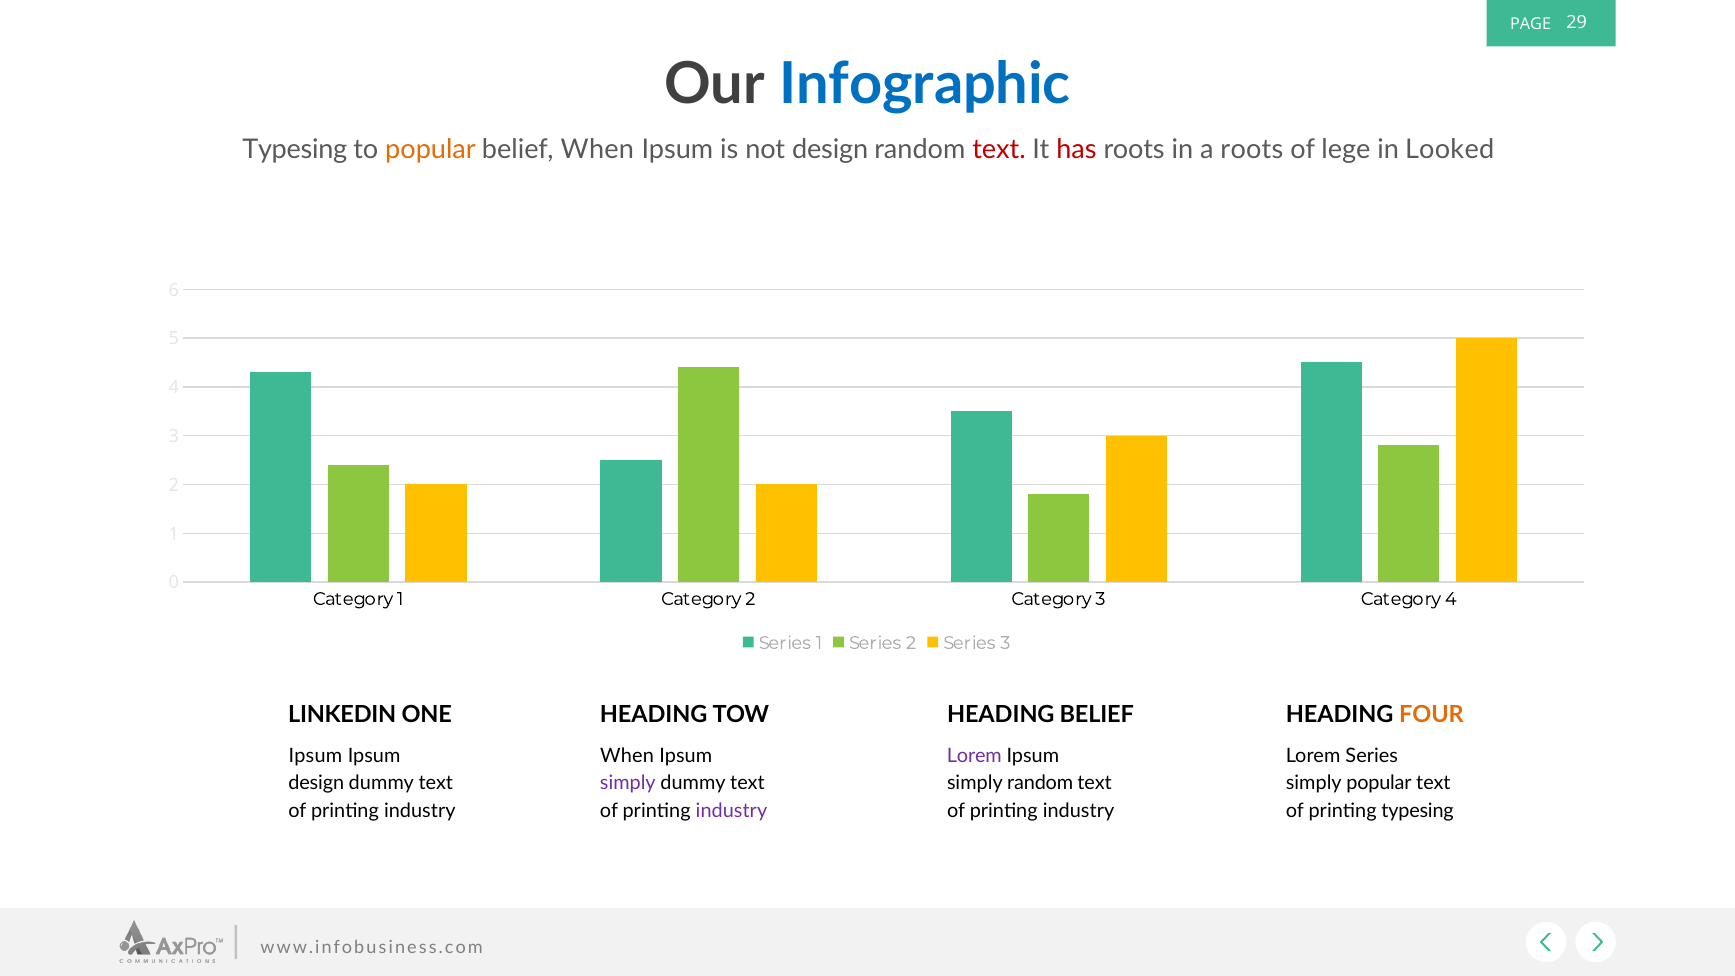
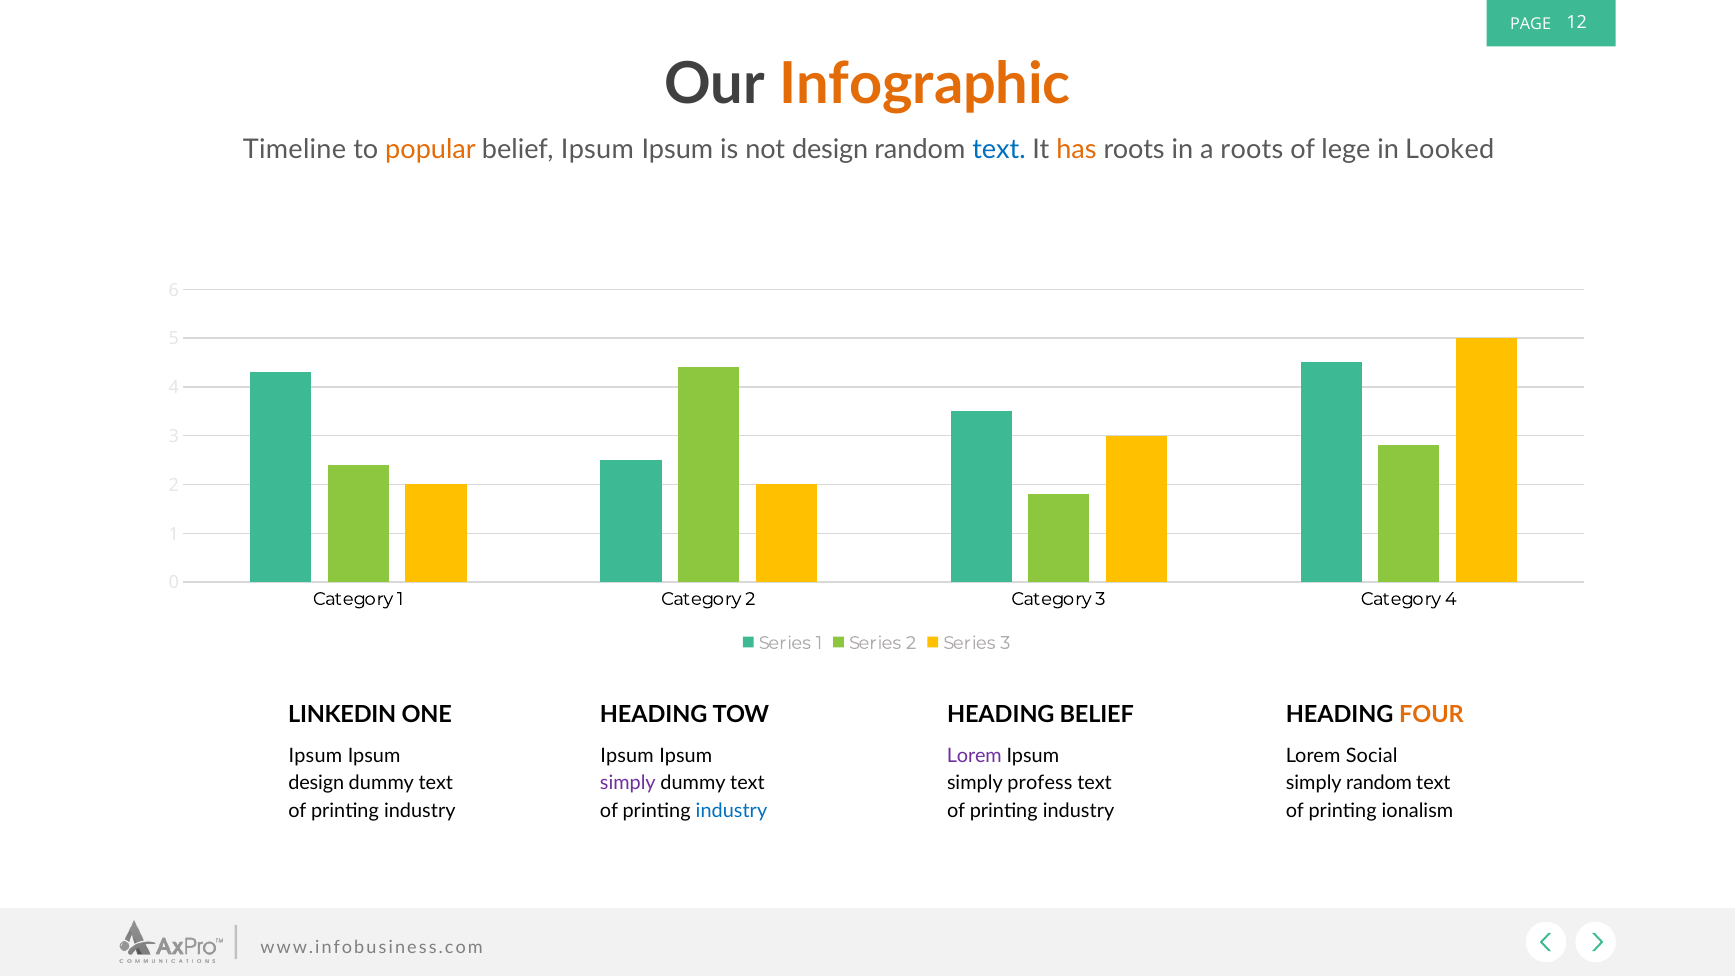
29: 29 -> 12
Infographic colour: blue -> orange
Typesing at (295, 149): Typesing -> Timeline
belief When: When -> Ipsum
text at (999, 149) colour: red -> blue
has colour: red -> orange
When at (627, 756): When -> Ipsum
Lorem Series: Series -> Social
simply random: random -> profess
simply popular: popular -> random
industry at (731, 810) colour: purple -> blue
printing typesing: typesing -> ionalism
